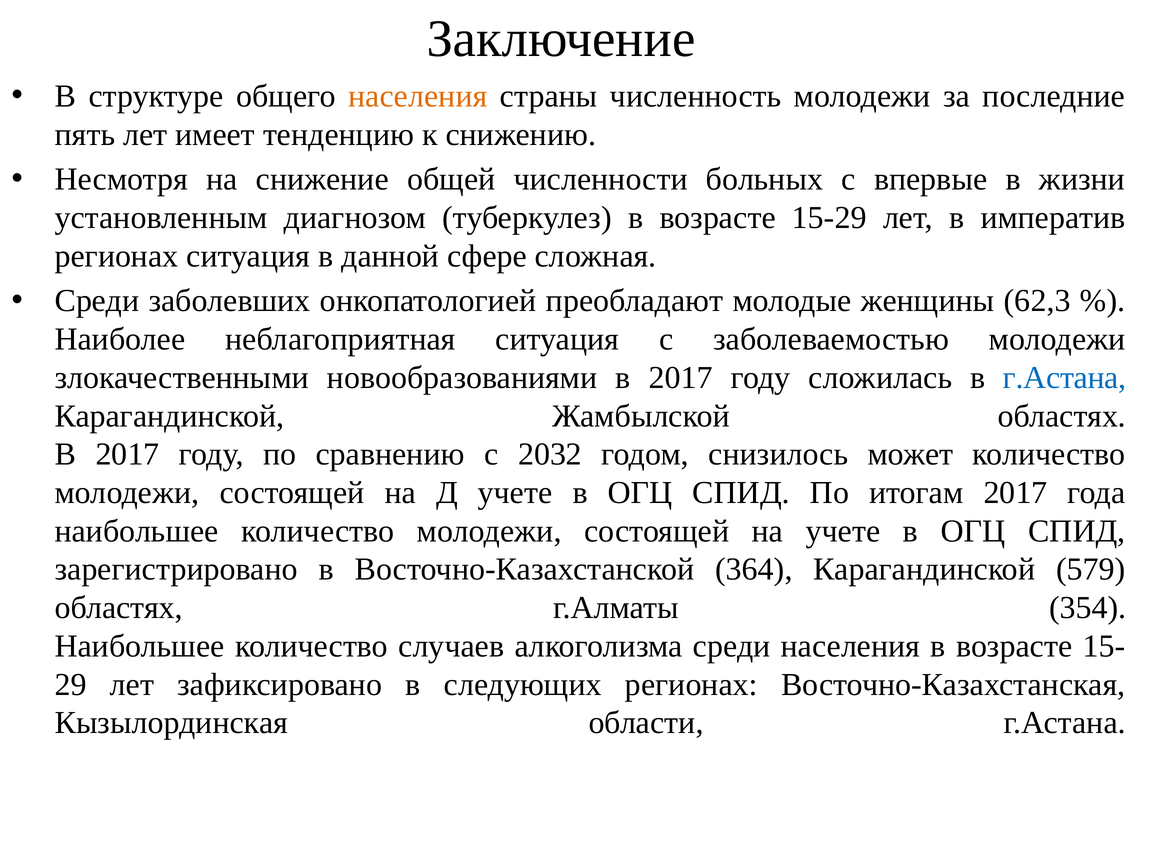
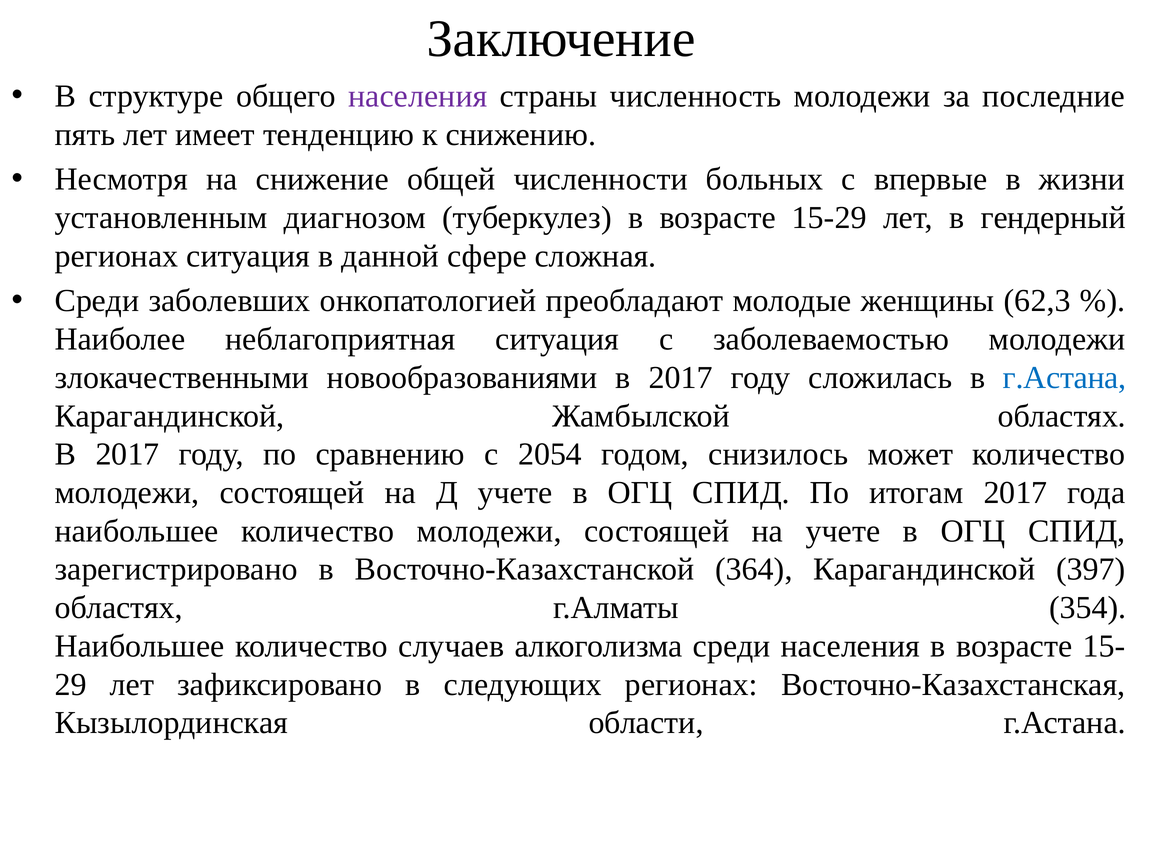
населения at (418, 96) colour: orange -> purple
императив: императив -> гендерный
2032: 2032 -> 2054
579: 579 -> 397
